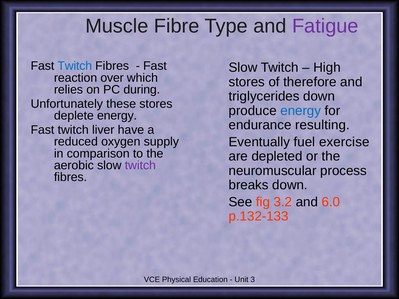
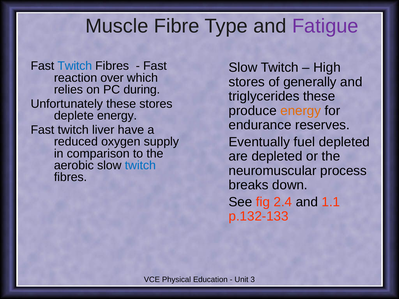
therefore: therefore -> generally
triglycerides down: down -> these
energy at (301, 111) colour: blue -> orange
resulting: resulting -> reserves
fuel exercise: exercise -> depleted
twitch at (140, 166) colour: purple -> blue
3.2: 3.2 -> 2.4
6.0: 6.0 -> 1.1
